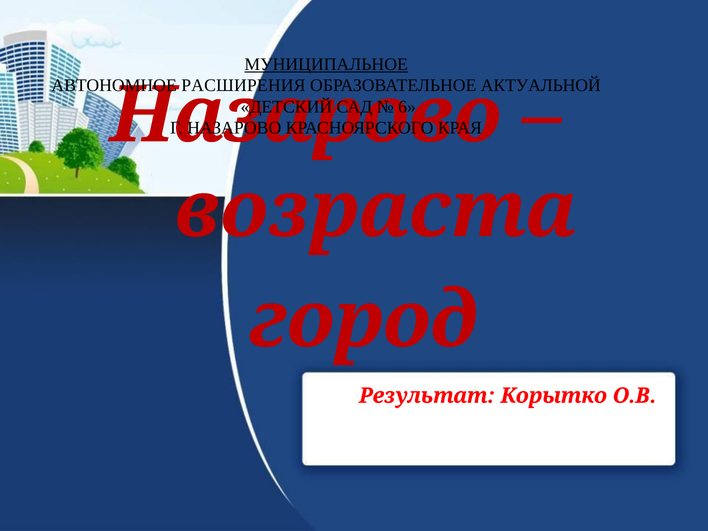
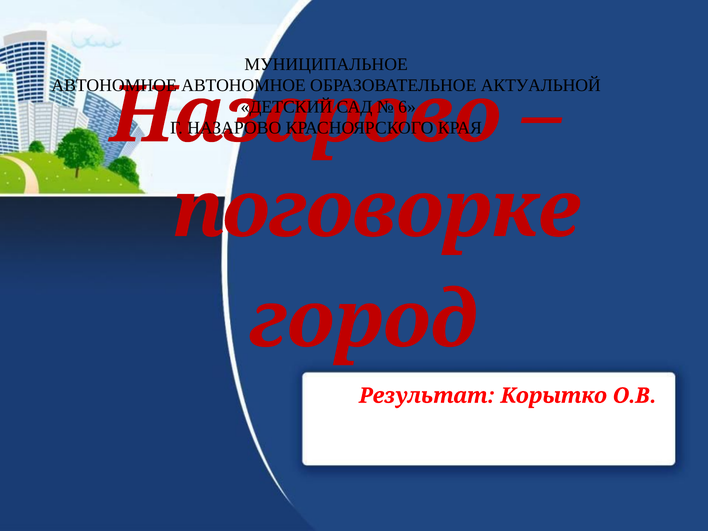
МУНИЦИПАЛЬНОЕ underline: present -> none
АВТОНОМНОЕ РАСШИРЕНИЯ: РАСШИРЕНИЯ -> АВТОНОМНОЕ
возраста: возраста -> поговорке
